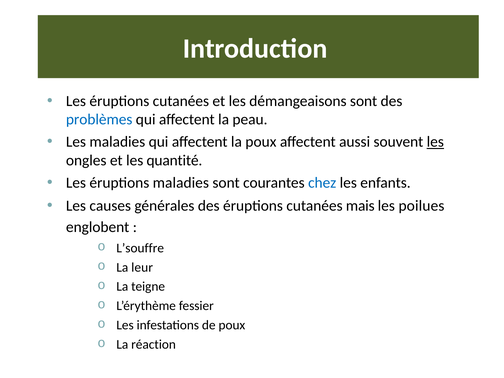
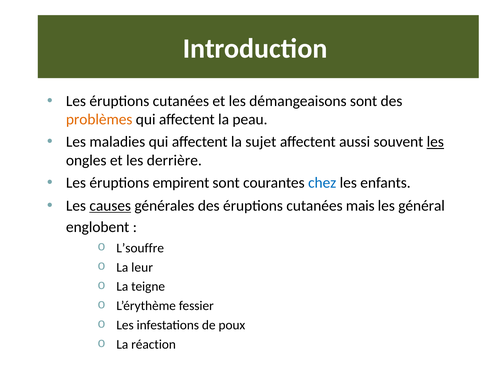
problèmes colour: blue -> orange
la poux: poux -> sujet
quantité: quantité -> derrière
éruptions maladies: maladies -> empirent
causes underline: none -> present
poilues: poilues -> général
